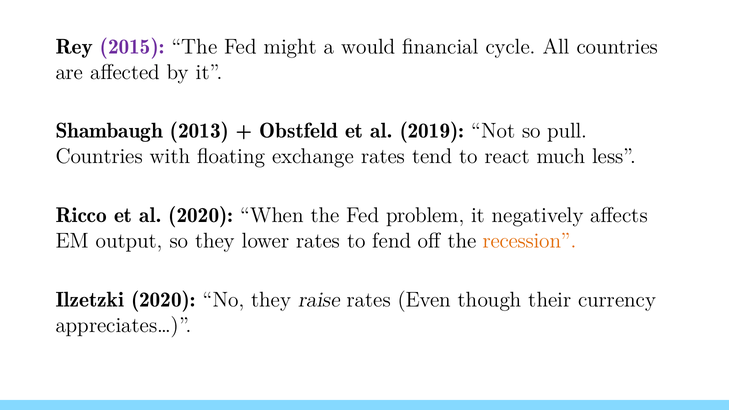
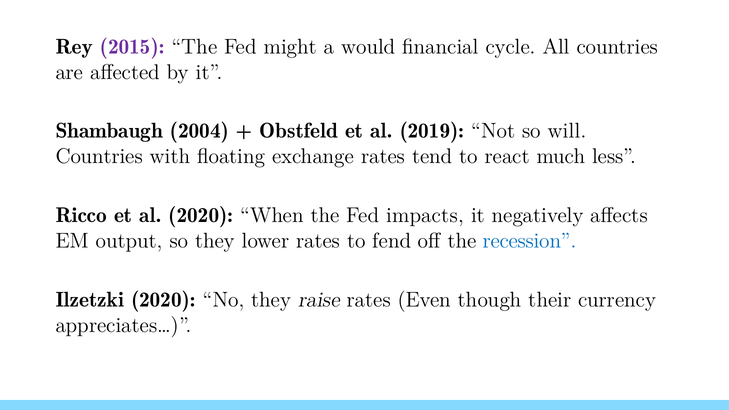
2013: 2013 -> 2004
pull: pull -> will
problem: problem -> impacts
recession colour: orange -> blue
